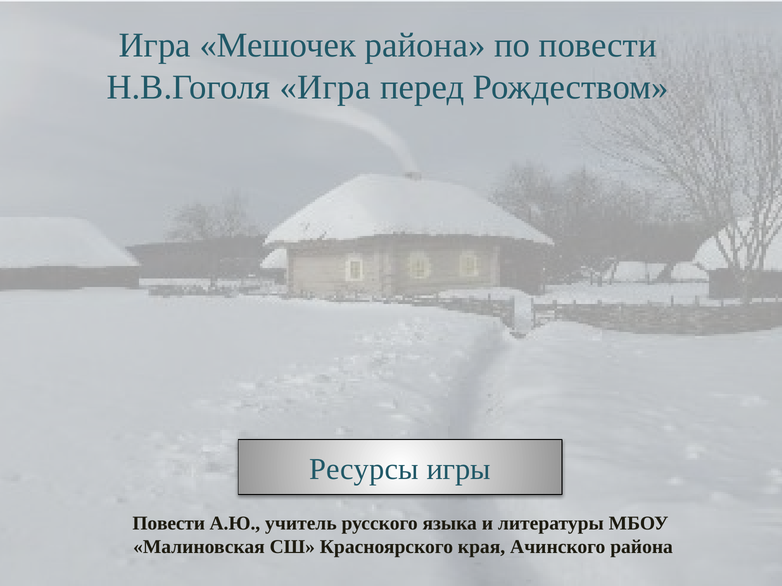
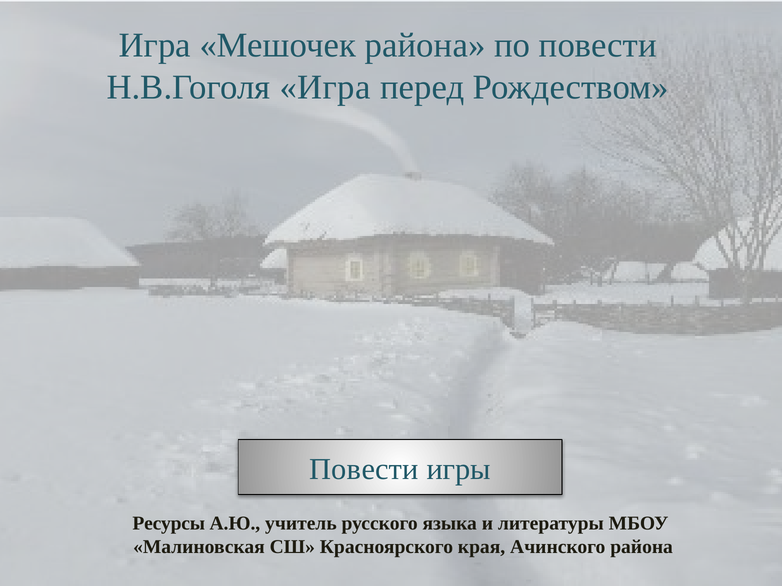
Ресурсы at (364, 469): Ресурсы -> Повести
Повести at (169, 524): Повести -> Ресурсы
